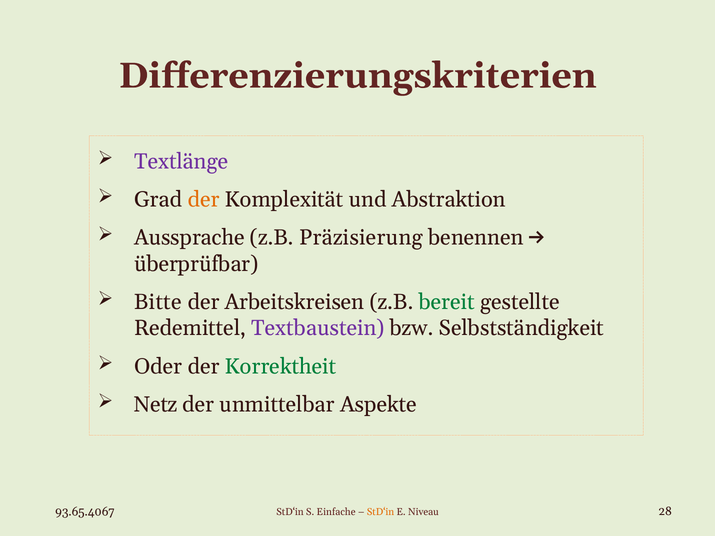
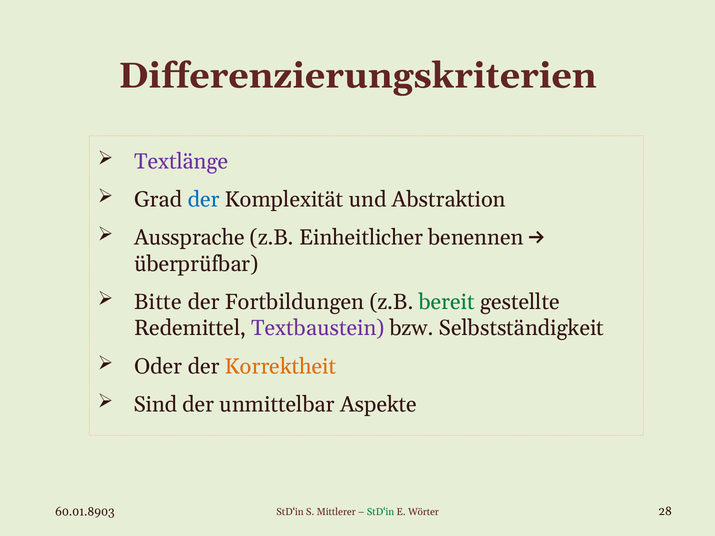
der at (204, 200) colour: orange -> blue
Präzisierung: Präzisierung -> Einheitlicher
Arbeitskreisen: Arbeitskreisen -> Fortbildungen
Korrektheit colour: green -> orange
Netz: Netz -> Sind
93.65.4067: 93.65.4067 -> 60.01.8903
Einfache: Einfache -> Mittlerer
StD‘in at (380, 512) colour: orange -> green
Niveau: Niveau -> Wörter
